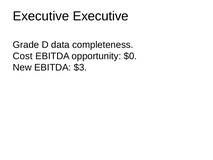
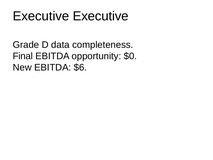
Cost: Cost -> Final
$3: $3 -> $6
